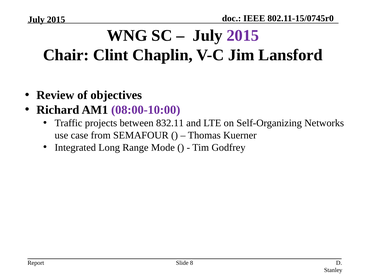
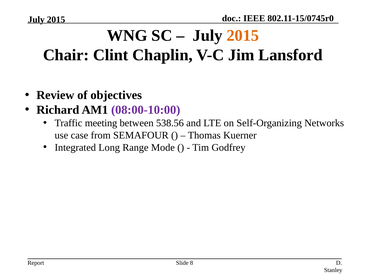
2015 at (243, 36) colour: purple -> orange
projects: projects -> meeting
832.11: 832.11 -> 538.56
